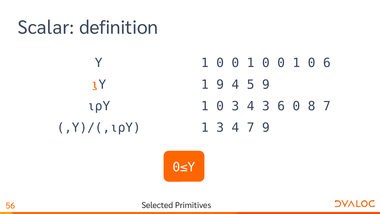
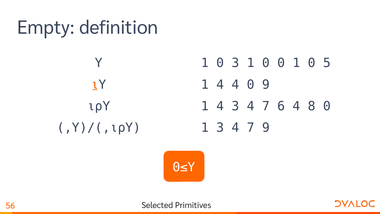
Scalar: Scalar -> Empty
0 at (235, 63): 0 -> 3
0 6: 6 -> 5
9 at (220, 84): 9 -> 4
4 5: 5 -> 0
0 at (220, 106): 0 -> 4
3 at (266, 106): 3 -> 7
6 0: 0 -> 4
8 7: 7 -> 0
